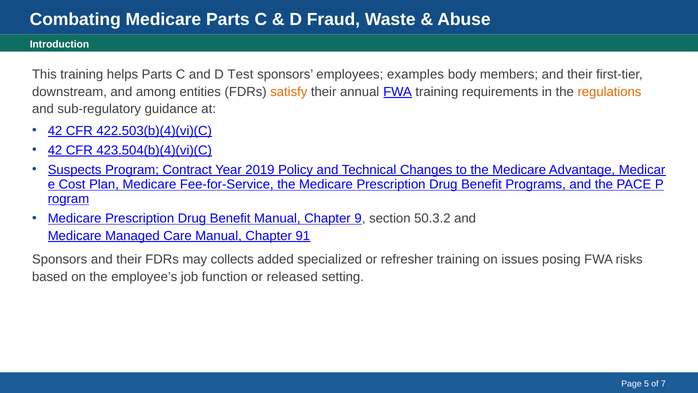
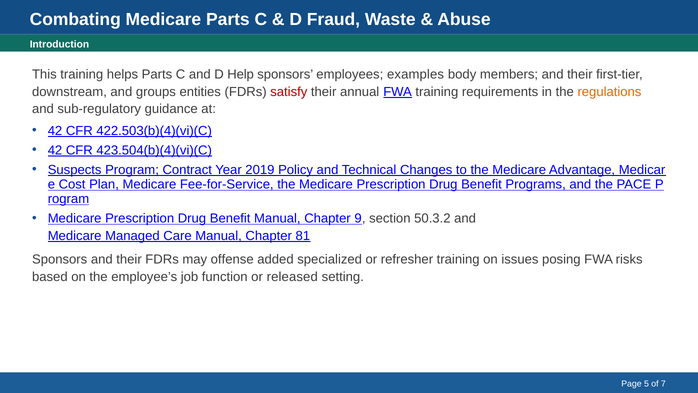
Test: Test -> Help
among: among -> groups
satisfy colour: orange -> red
91: 91 -> 81
collects: collects -> offense
